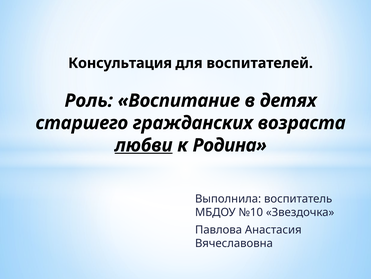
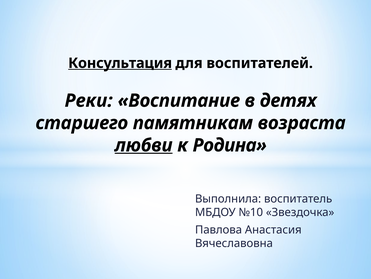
Консультация underline: none -> present
Роль: Роль -> Реки
гражданских: гражданских -> памятникам
